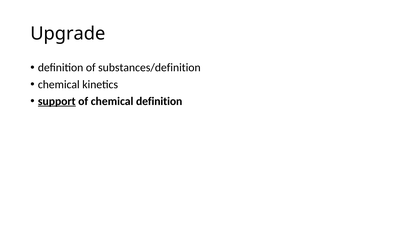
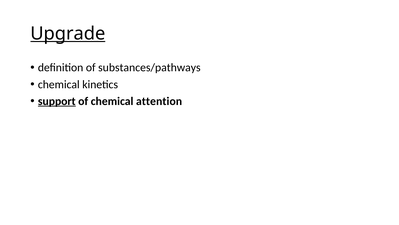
Upgrade underline: none -> present
substances/definition: substances/definition -> substances/pathways
chemical definition: definition -> attention
